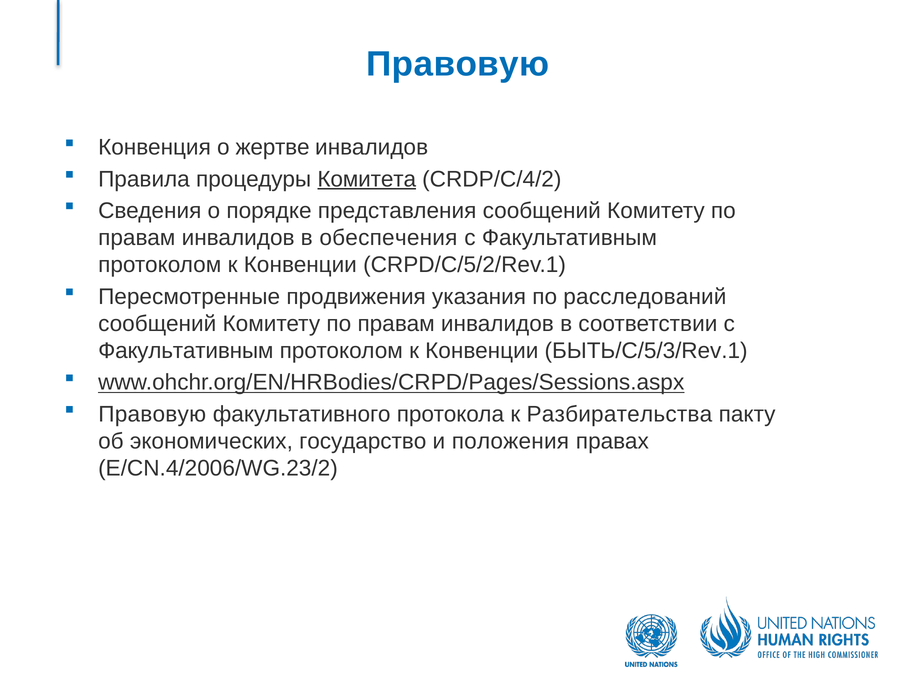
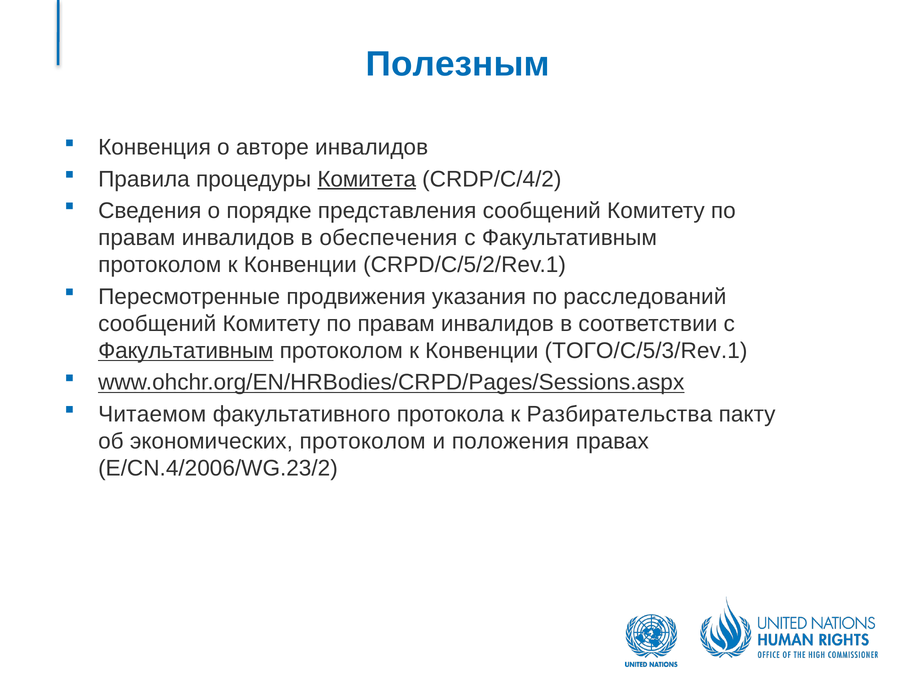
Правовую at (458, 64): Правовую -> Полезным
жертве: жертве -> авторе
Факультативным at (186, 351) underline: none -> present
БЫТЬ/C/5/3/Rev.1: БЫТЬ/C/5/3/Rev.1 -> ТОГО/C/5/3/Rev.1
Правовую at (152, 414): Правовую -> Читаемом
экономических государство: государство -> протоколом
